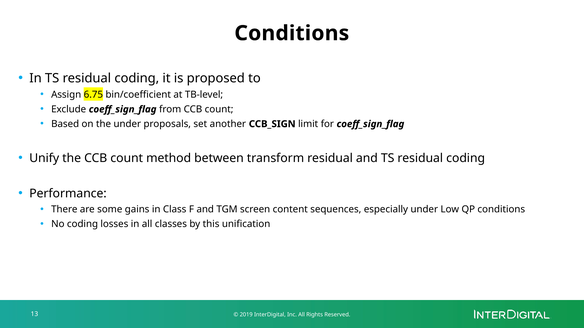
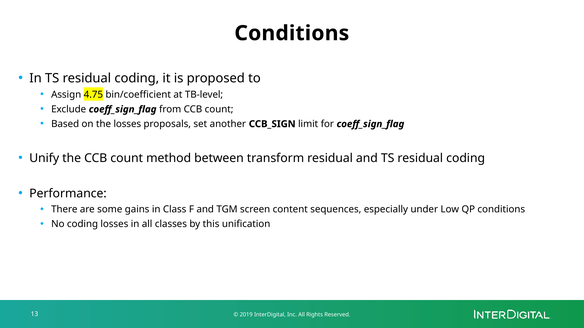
6.75: 6.75 -> 4.75
the under: under -> losses
